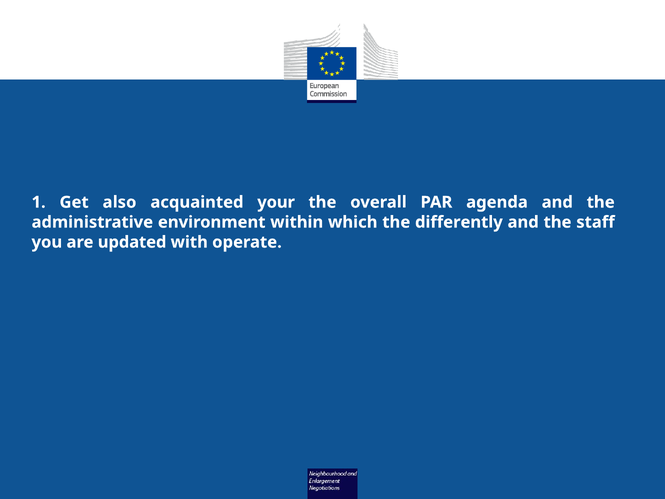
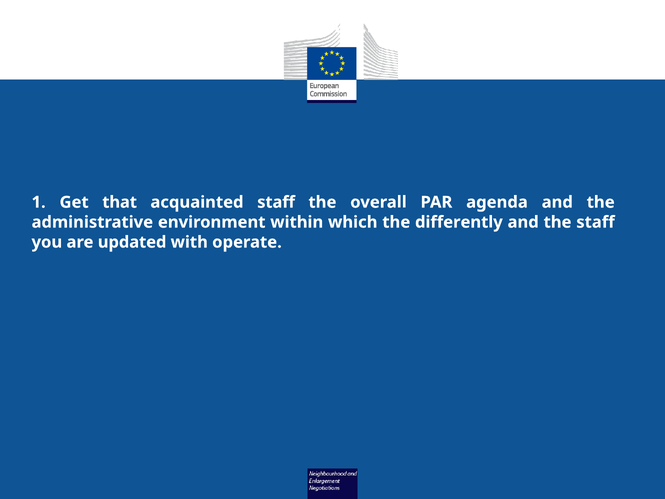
also: also -> that
acquainted your: your -> staff
